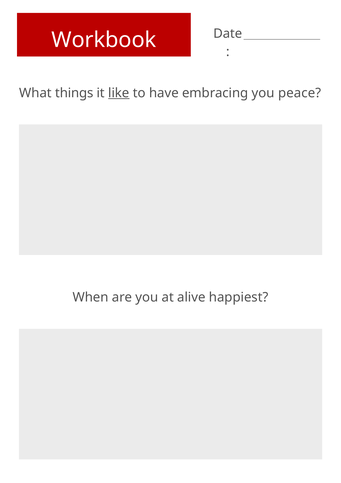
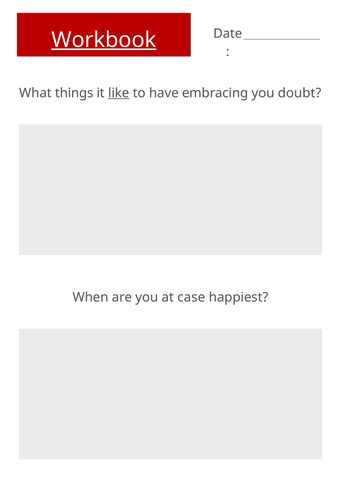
Workbook underline: none -> present
peace: peace -> doubt
alive: alive -> case
